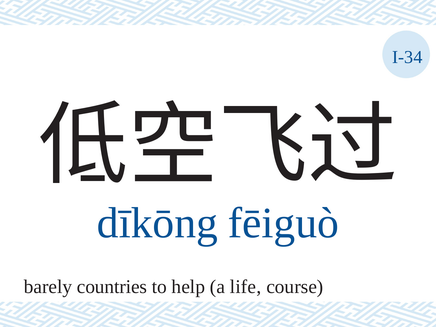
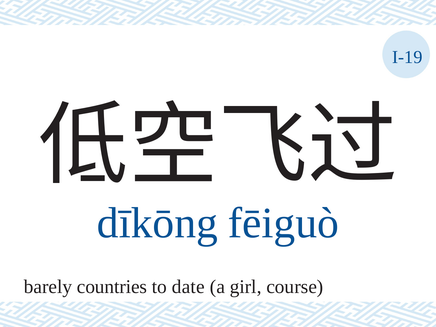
I-34: I-34 -> I-19
help: help -> date
life: life -> girl
